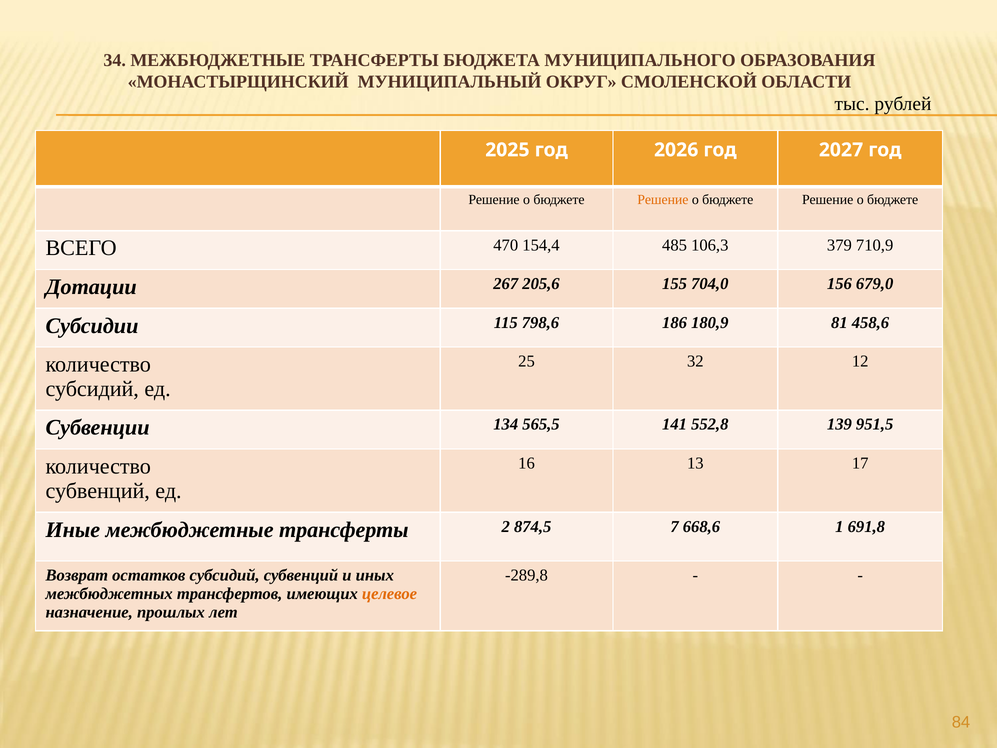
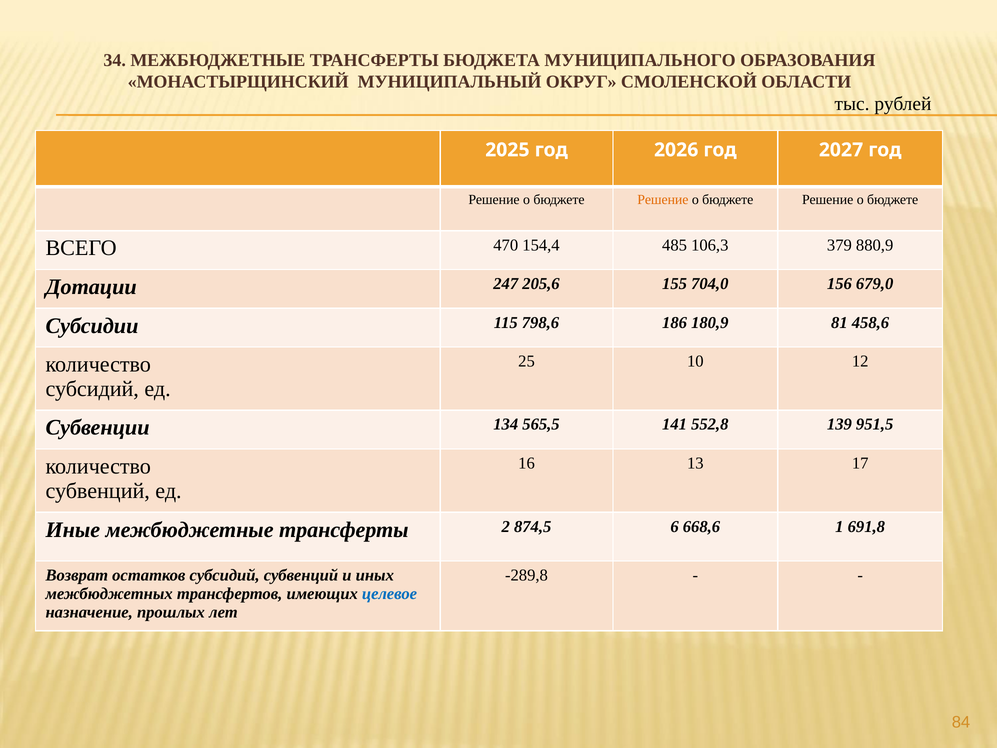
710,9: 710,9 -> 880,9
267: 267 -> 247
32: 32 -> 10
7: 7 -> 6
целевое colour: orange -> blue
